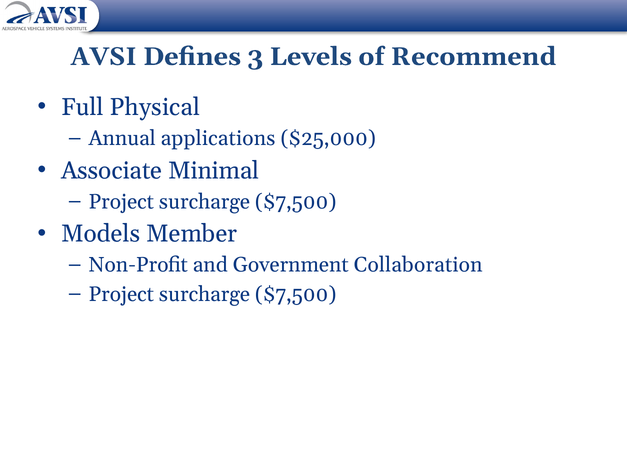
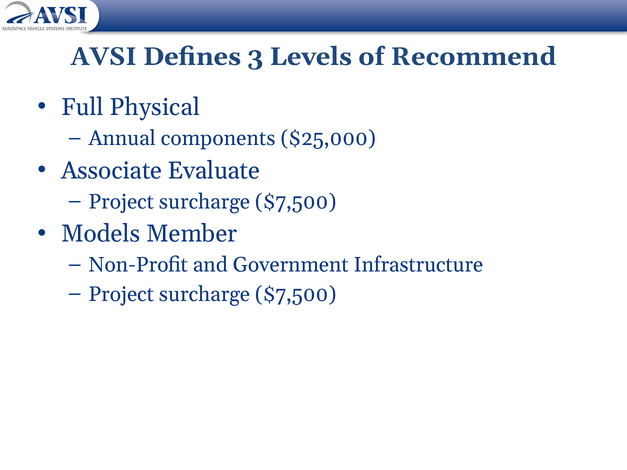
applications: applications -> components
Minimal: Minimal -> Evaluate
Collaboration: Collaboration -> Infrastructure
